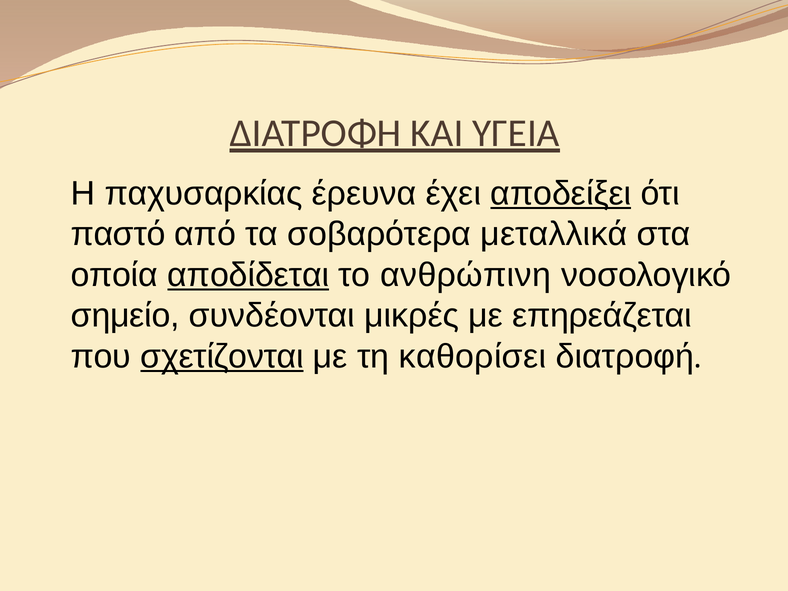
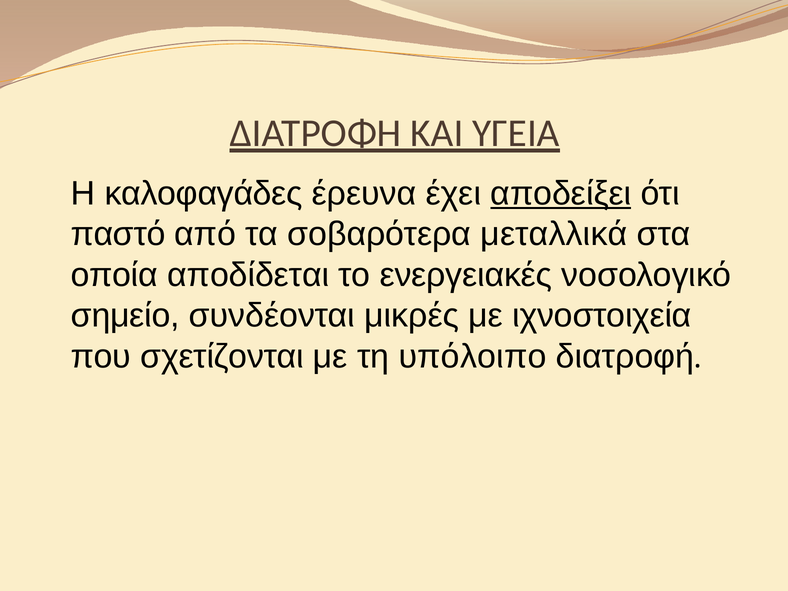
παχυσαρκίας: παχυσαρκίας -> καλοφαγάδες
αποδίδεται underline: present -> none
ανθρώπινη: ανθρώπινη -> ενεργειακές
επηρεάζεται: επηρεάζεται -> ιχνοστοιχεία
σχετίζονται underline: present -> none
καθορίσει: καθορίσει -> υπόλοιπο
